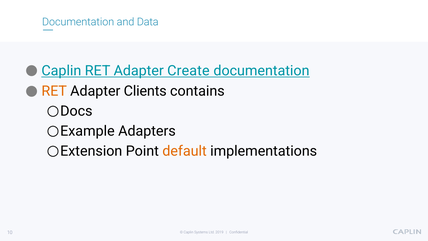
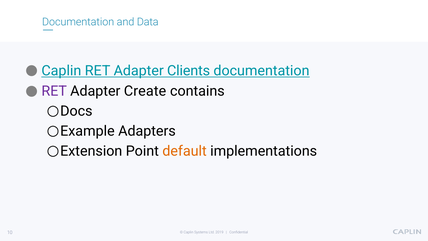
Create: Create -> Clients
RET at (54, 91) colour: orange -> purple
Clients: Clients -> Create
